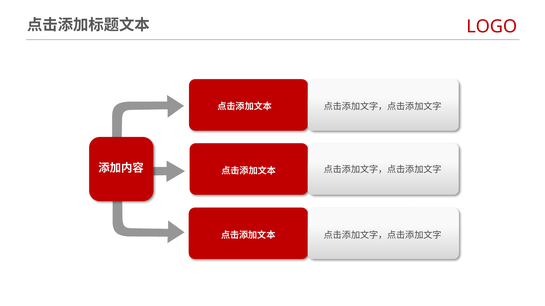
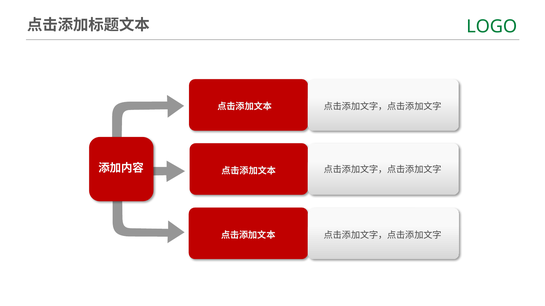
LOGO colour: red -> green
